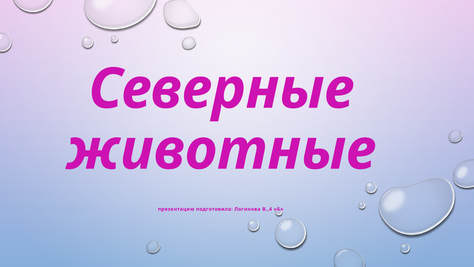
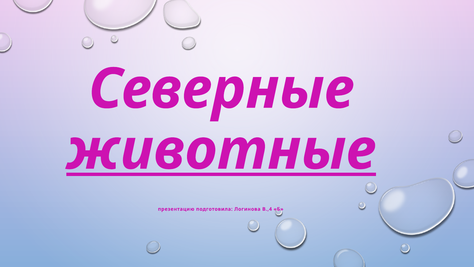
животные underline: none -> present
